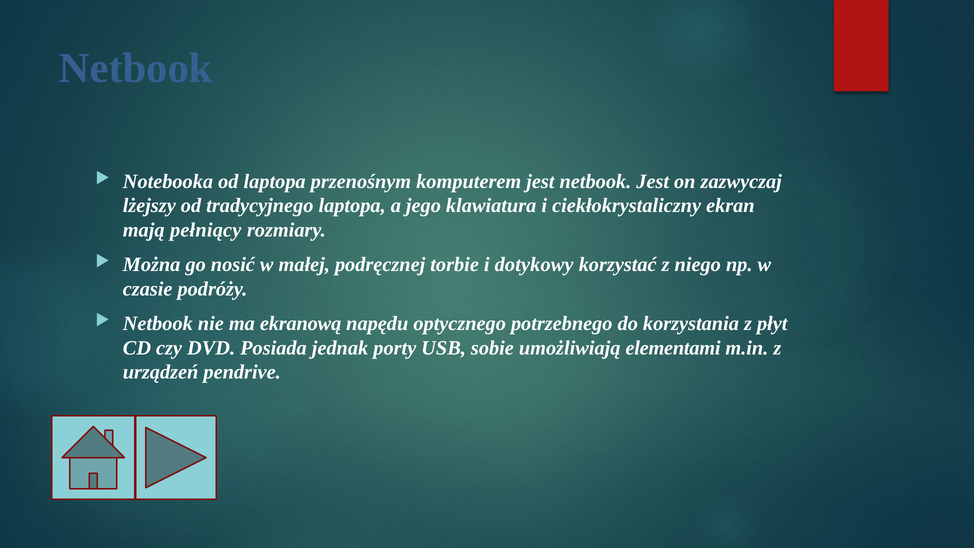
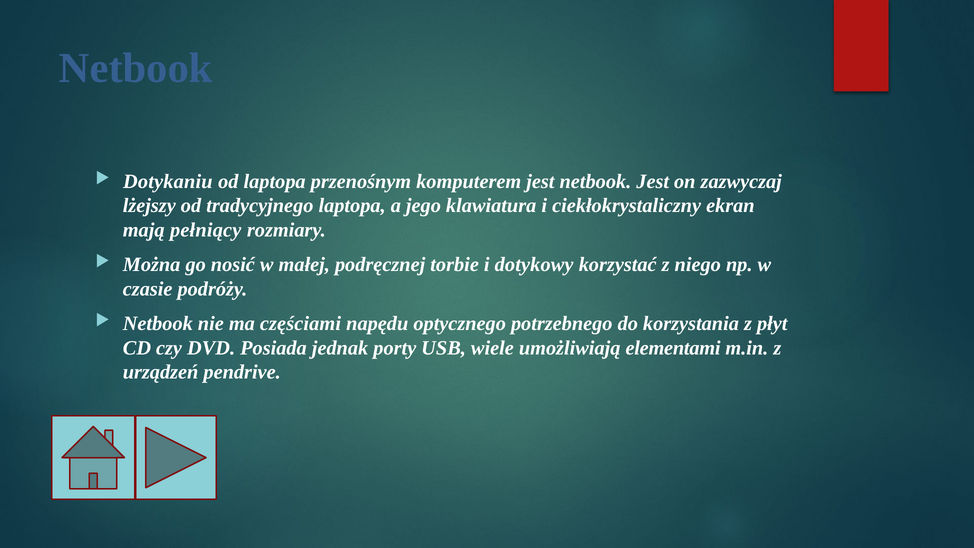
Notebooka: Notebooka -> Dotykaniu
ekranową: ekranową -> częściami
sobie: sobie -> wiele
